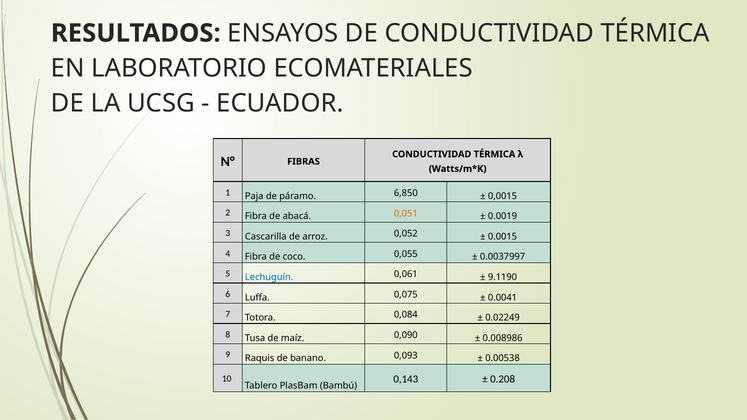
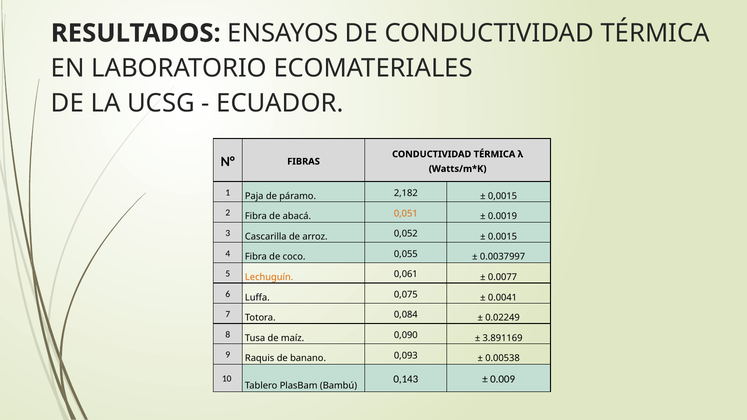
6,850: 6,850 -> 2,182
Lechuguín colour: blue -> orange
9.1190: 9.1190 -> 0.0077
0.008986: 0.008986 -> 3.891169
0.208: 0.208 -> 0.009
